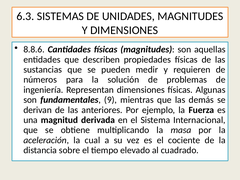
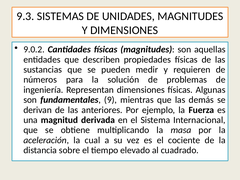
6.3: 6.3 -> 9.3
8.8.6: 8.8.6 -> 9.0.2
